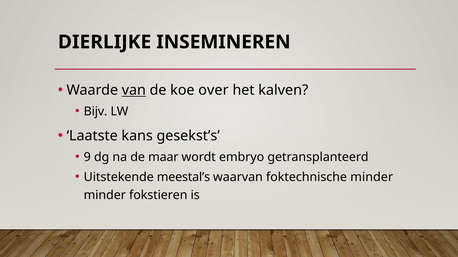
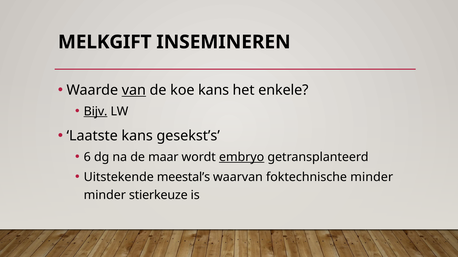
DIERLIJKE: DIERLIJKE -> MELKGIFT
koe over: over -> kans
kalven: kalven -> enkele
Bijv underline: none -> present
9: 9 -> 6
embryo underline: none -> present
fokstieren: fokstieren -> stierkeuze
